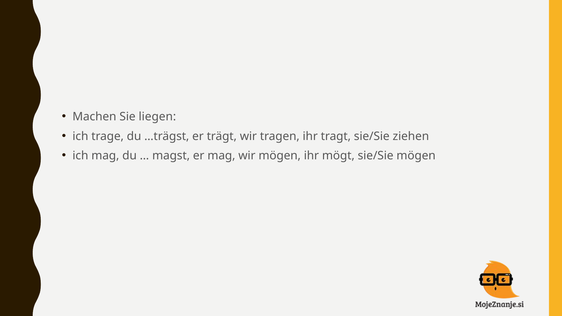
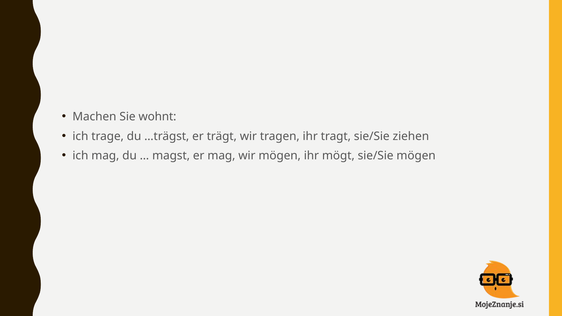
liegen: liegen -> wohnt
